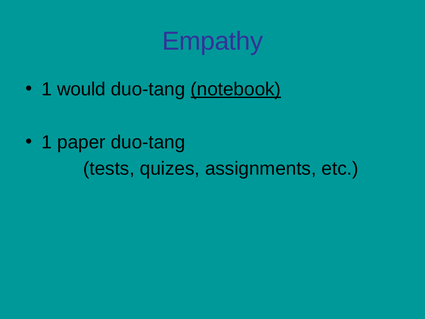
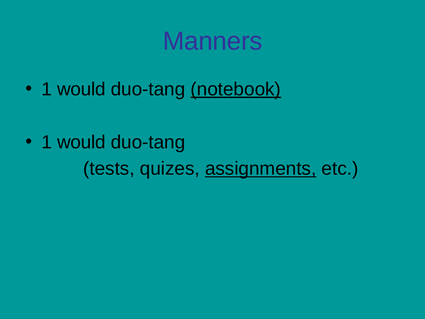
Empathy: Empathy -> Manners
paper at (81, 142): paper -> would
assignments underline: none -> present
